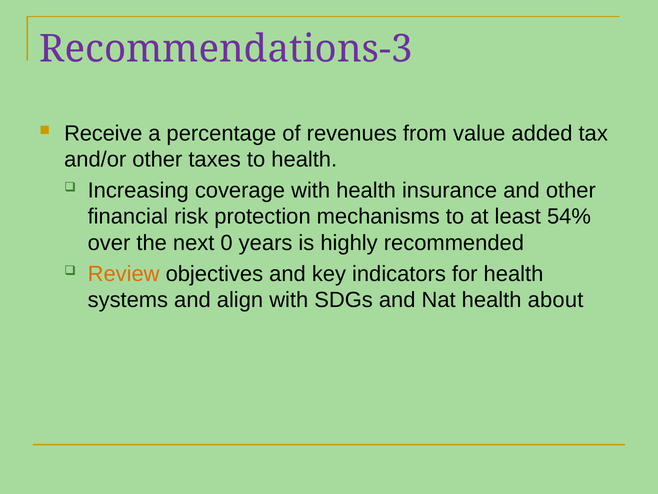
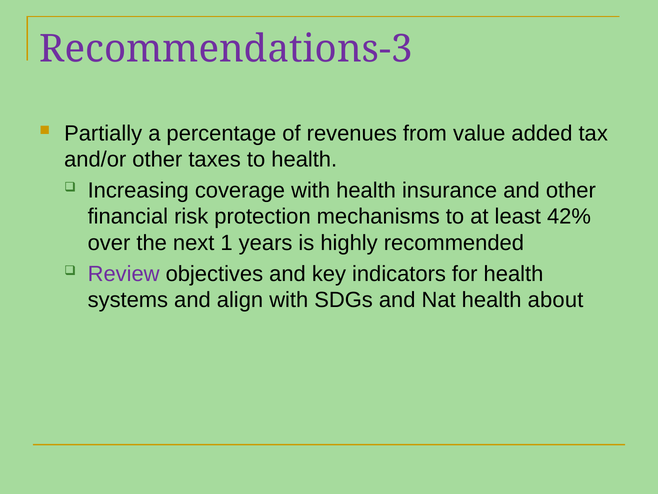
Receive: Receive -> Partially
54%: 54% -> 42%
0: 0 -> 1
Review colour: orange -> purple
